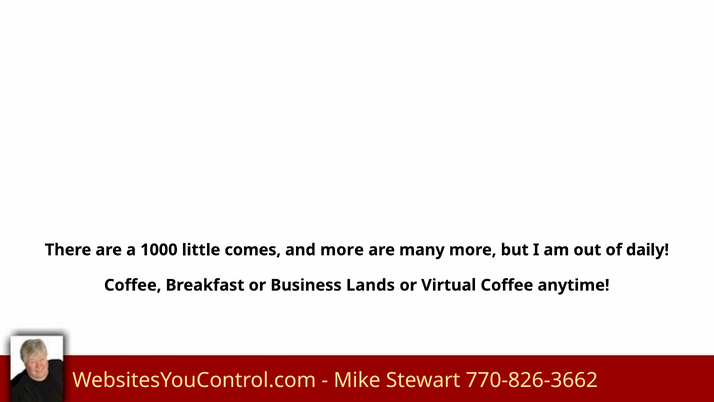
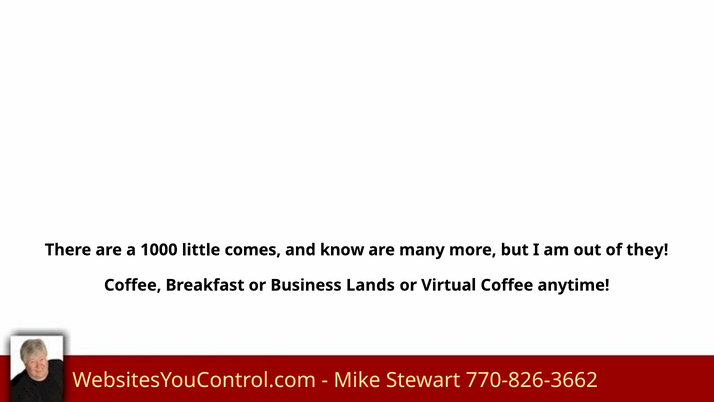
and more: more -> know
daily: daily -> they
